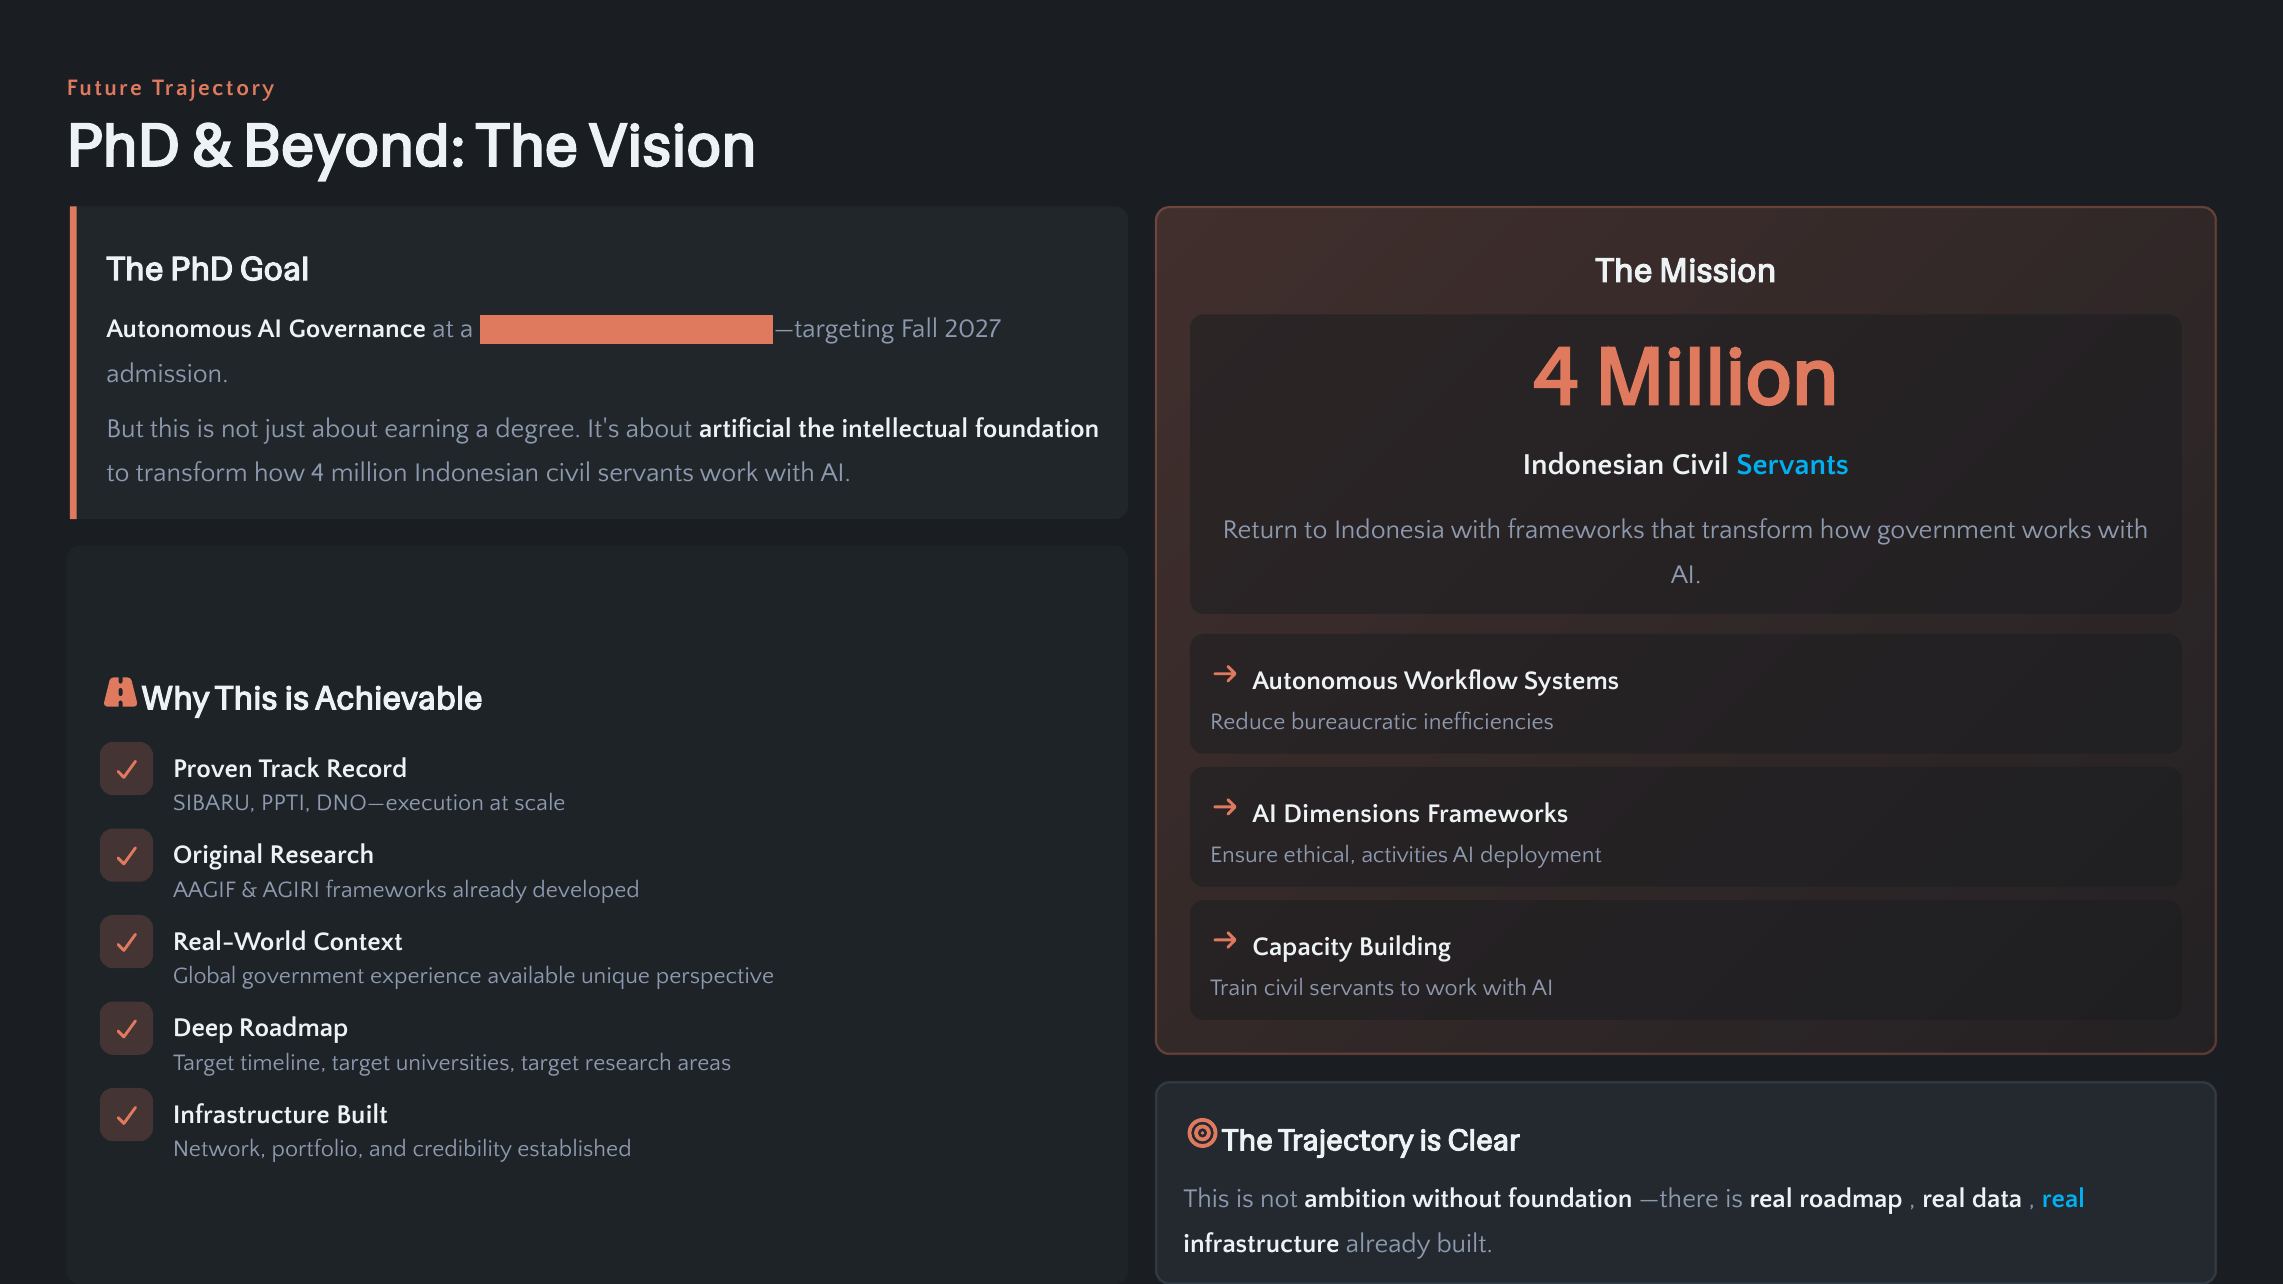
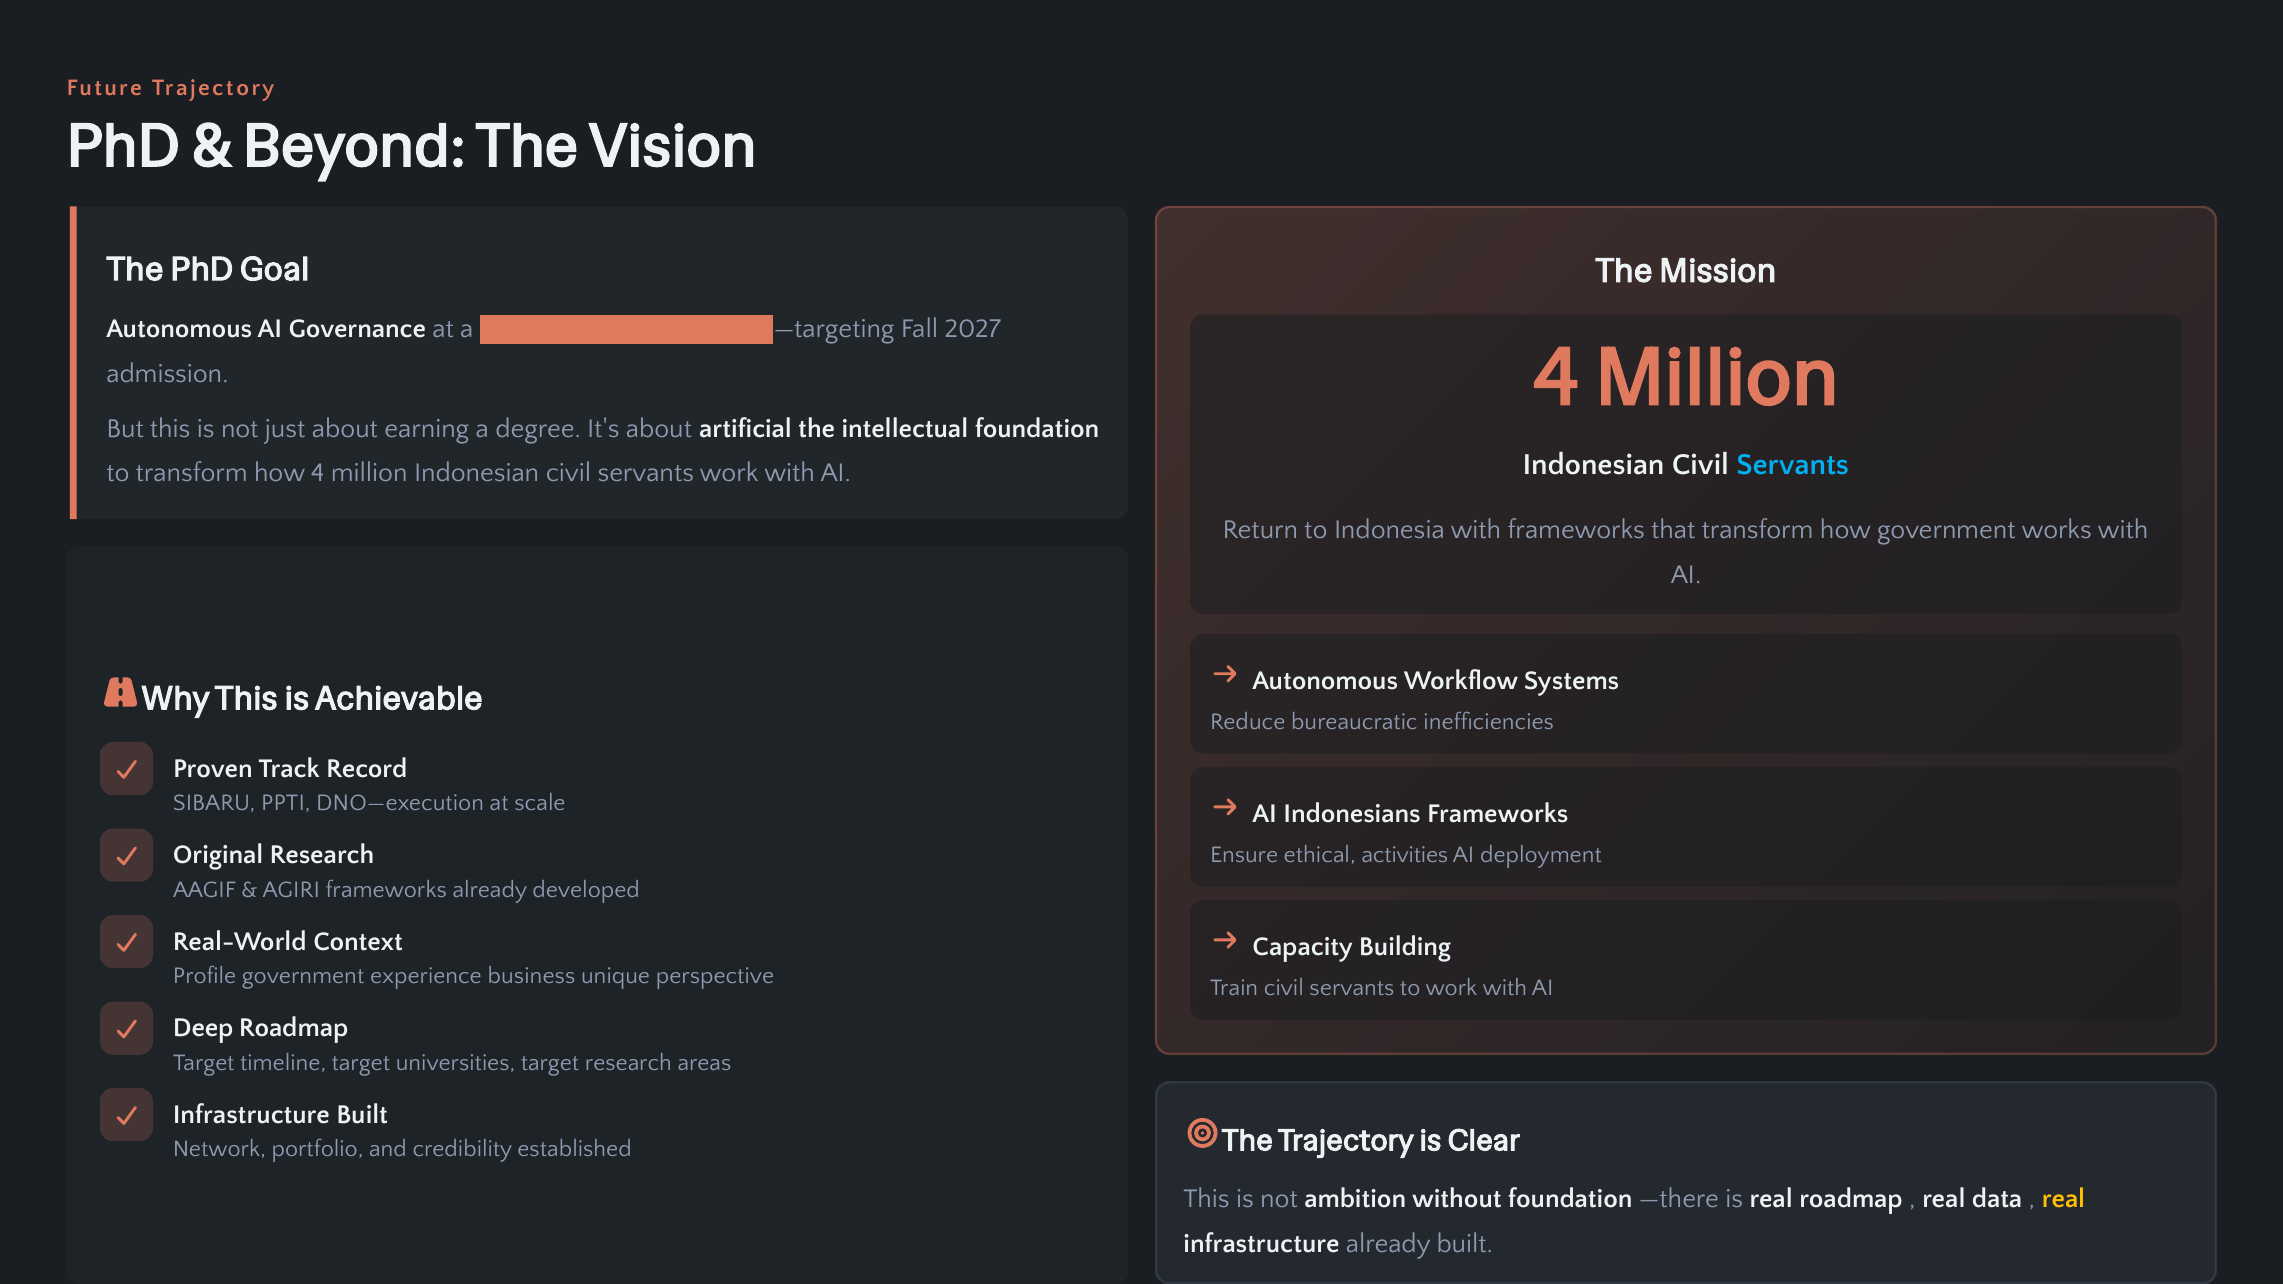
Dimensions: Dimensions -> Indonesians
Global at (205, 976): Global -> Profile
available: available -> business
real at (2064, 1199) colour: light blue -> yellow
